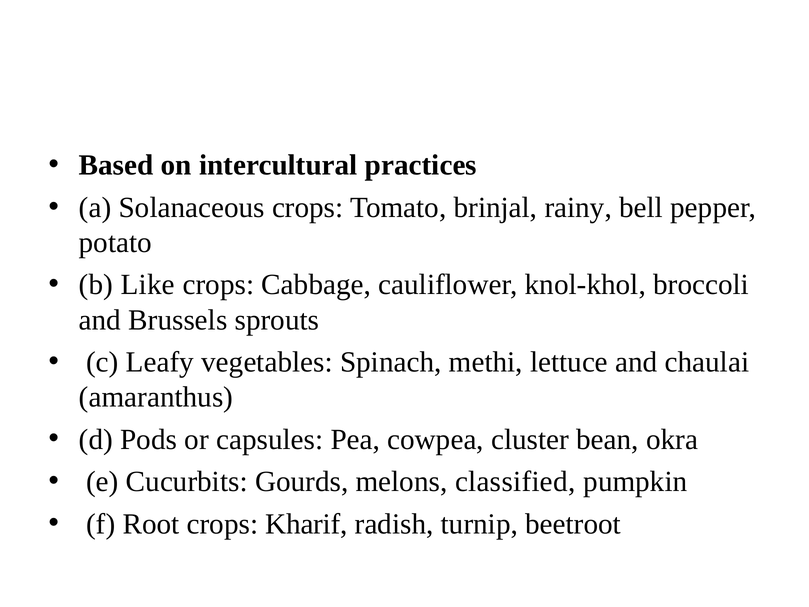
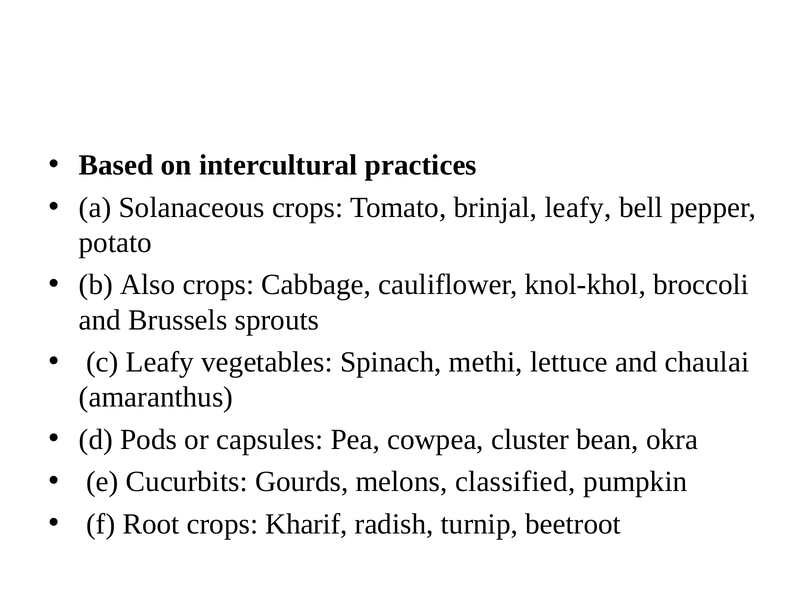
brinjal rainy: rainy -> leafy
Like: Like -> Also
